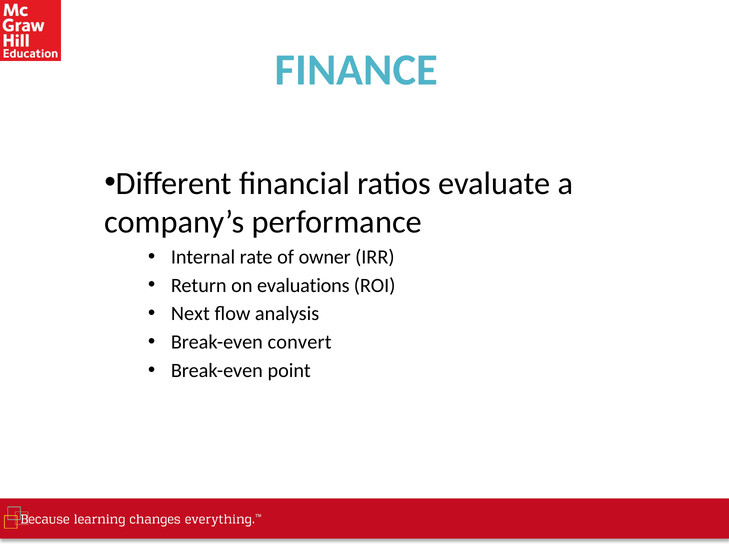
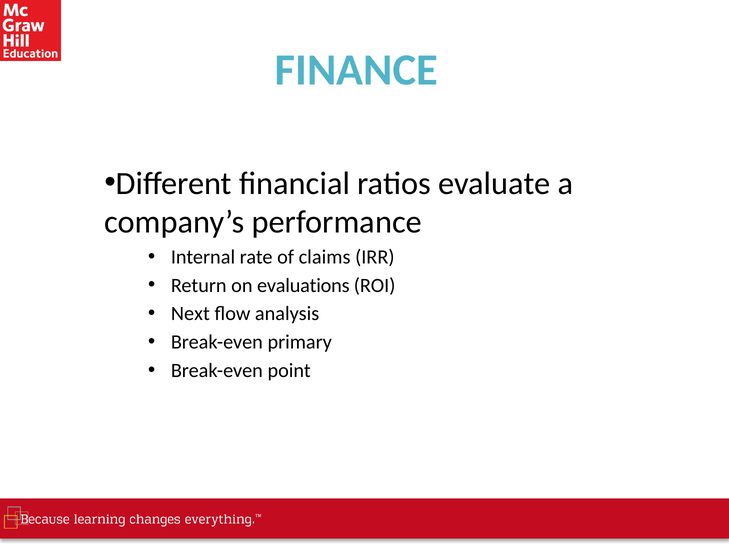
owner: owner -> claims
convert: convert -> primary
